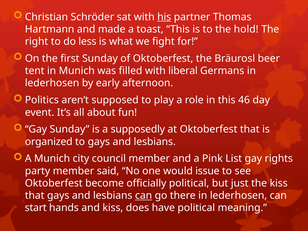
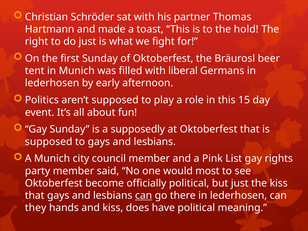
his underline: present -> none
do less: less -> just
46: 46 -> 15
organized at (49, 142): organized -> supposed
issue: issue -> most
start: start -> they
